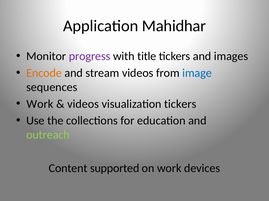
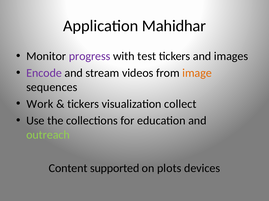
title: title -> test
Encode colour: orange -> purple
image colour: blue -> orange
videos at (83, 104): videos -> tickers
visualization tickers: tickers -> collect
on work: work -> plots
